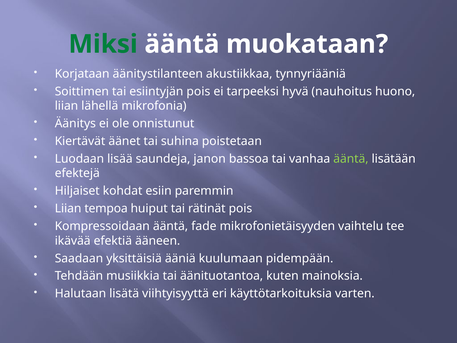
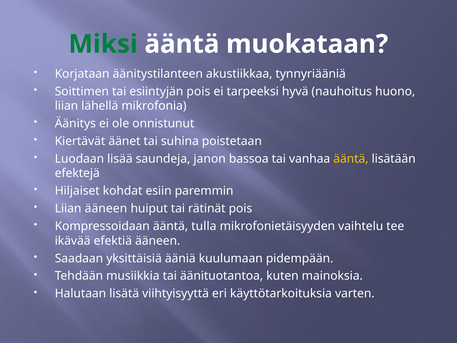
ääntä at (351, 159) colour: light green -> yellow
Liian tempoa: tempoa -> ääneen
fade: fade -> tulla
